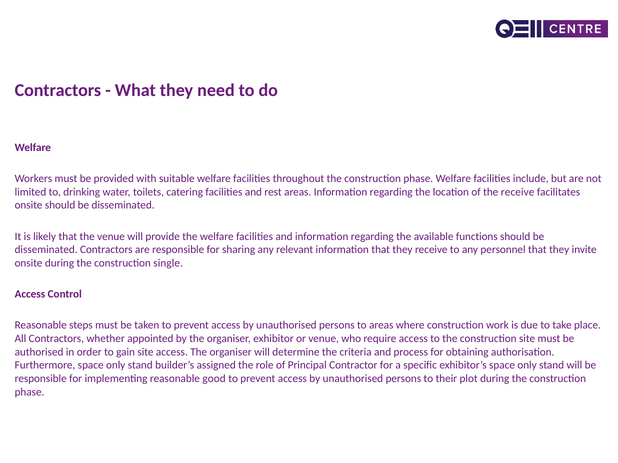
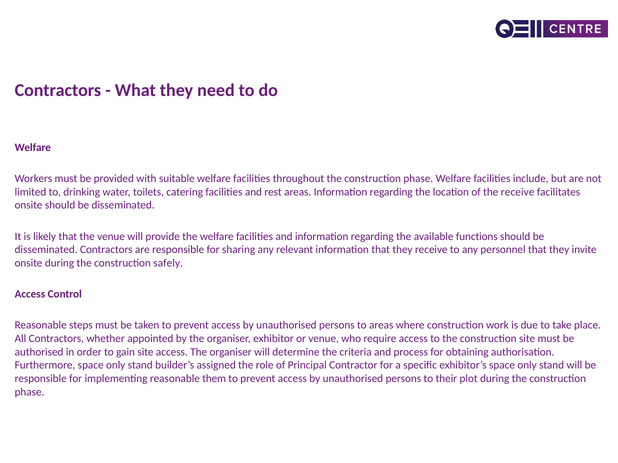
single: single -> safely
good: good -> them
